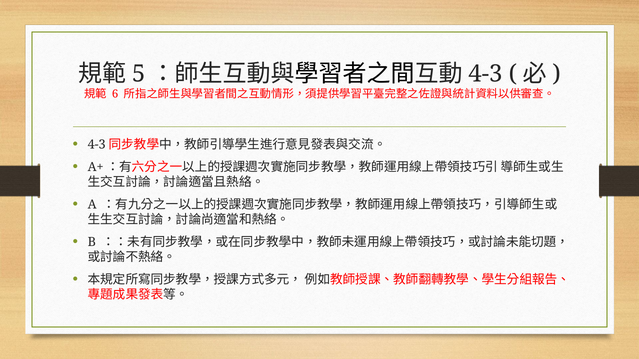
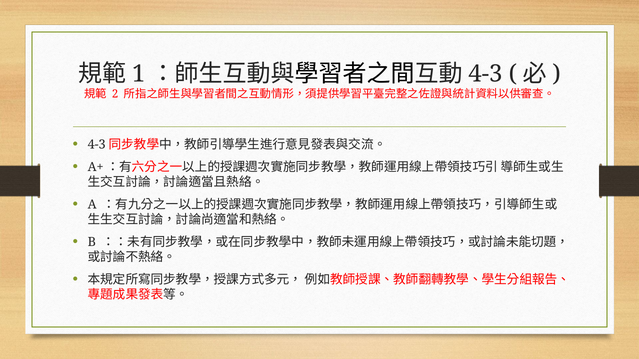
5: 5 -> 1
6: 6 -> 2
